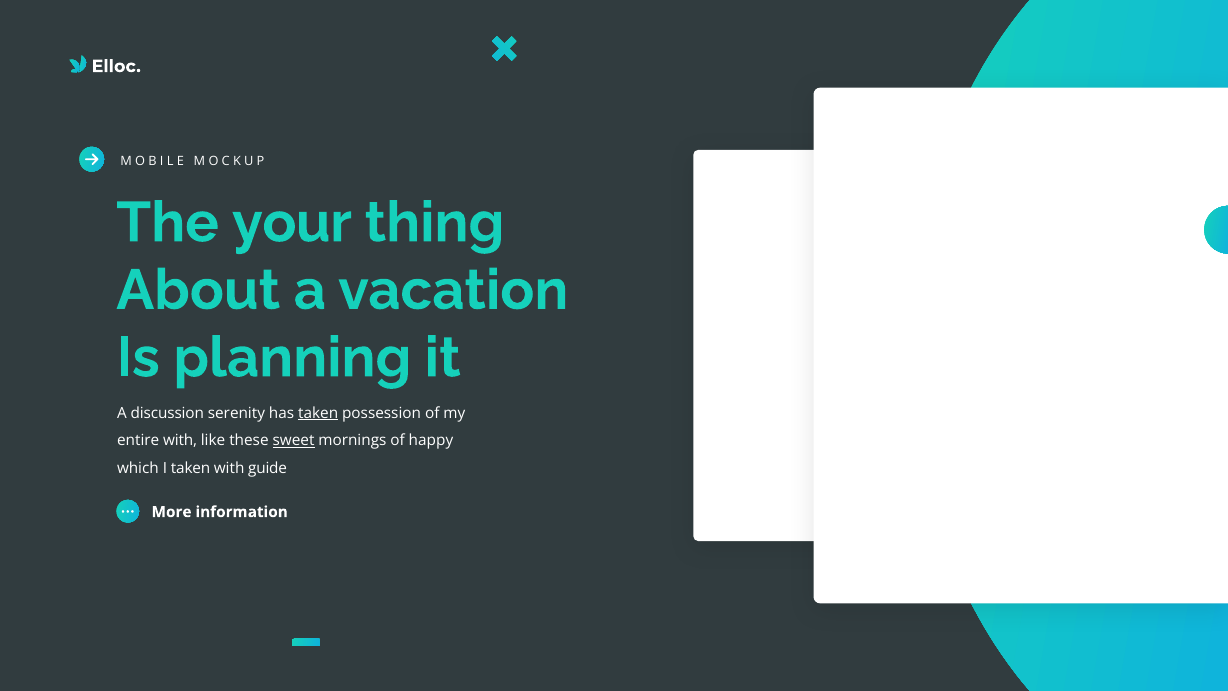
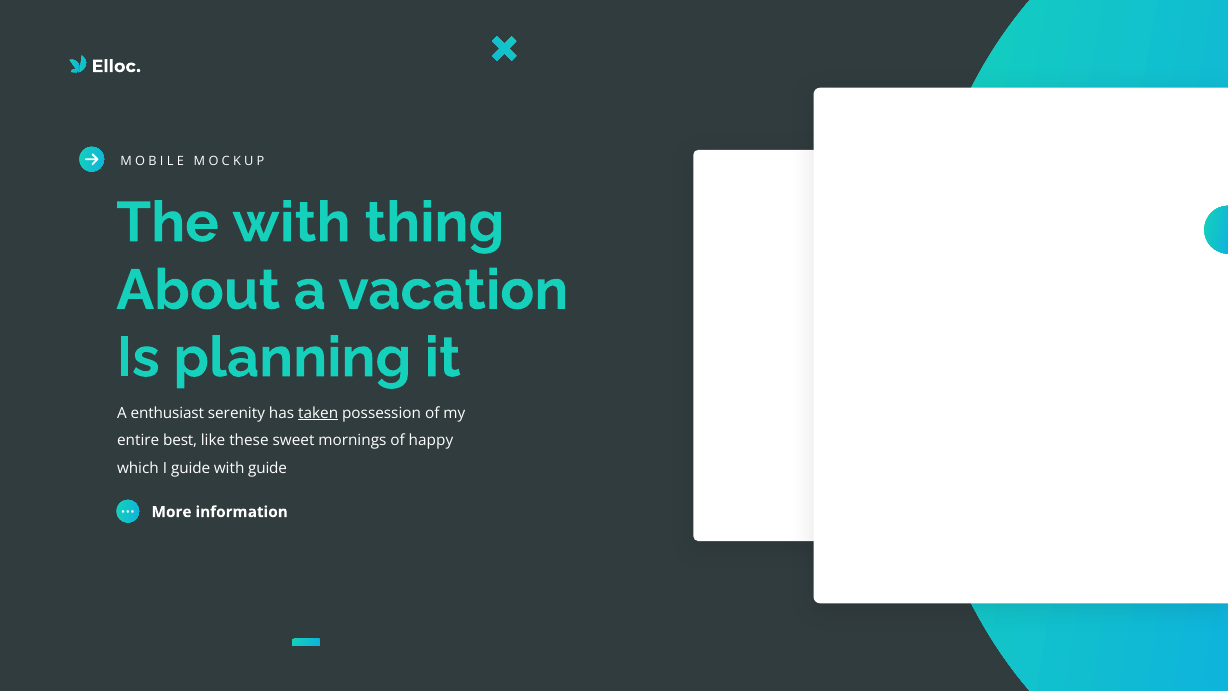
The your: your -> with
discussion: discussion -> enthusiast
entire with: with -> best
sweet underline: present -> none
I taken: taken -> guide
